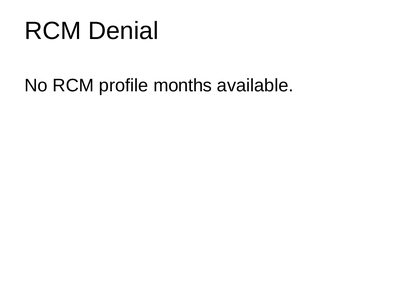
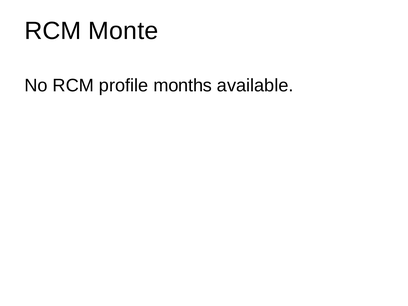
Denial: Denial -> Monte
